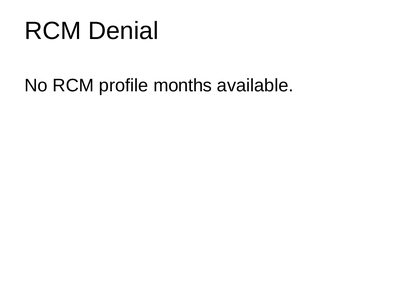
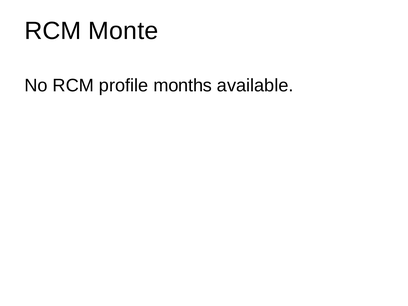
Denial: Denial -> Monte
